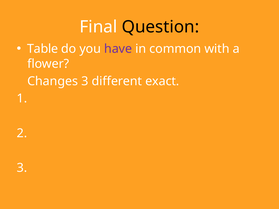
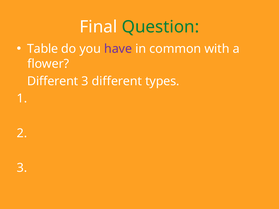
Question colour: black -> green
Changes at (53, 81): Changes -> Different
exact: exact -> types
